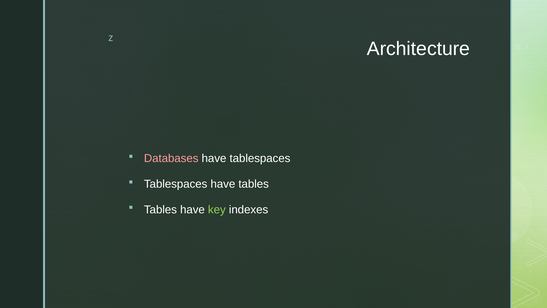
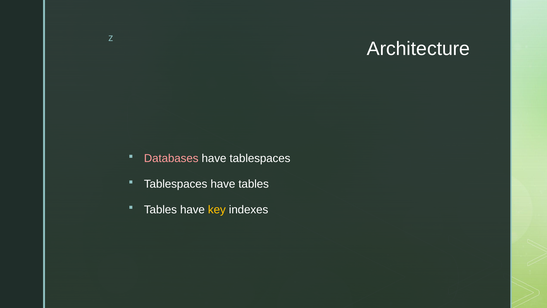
key colour: light green -> yellow
